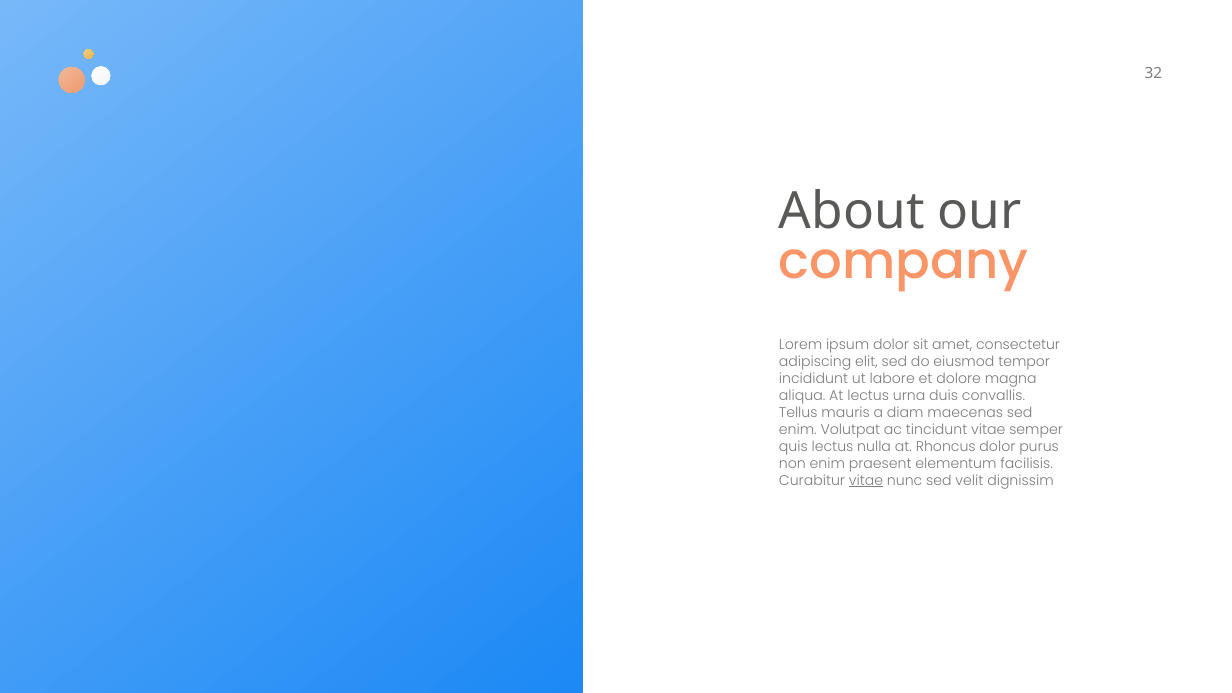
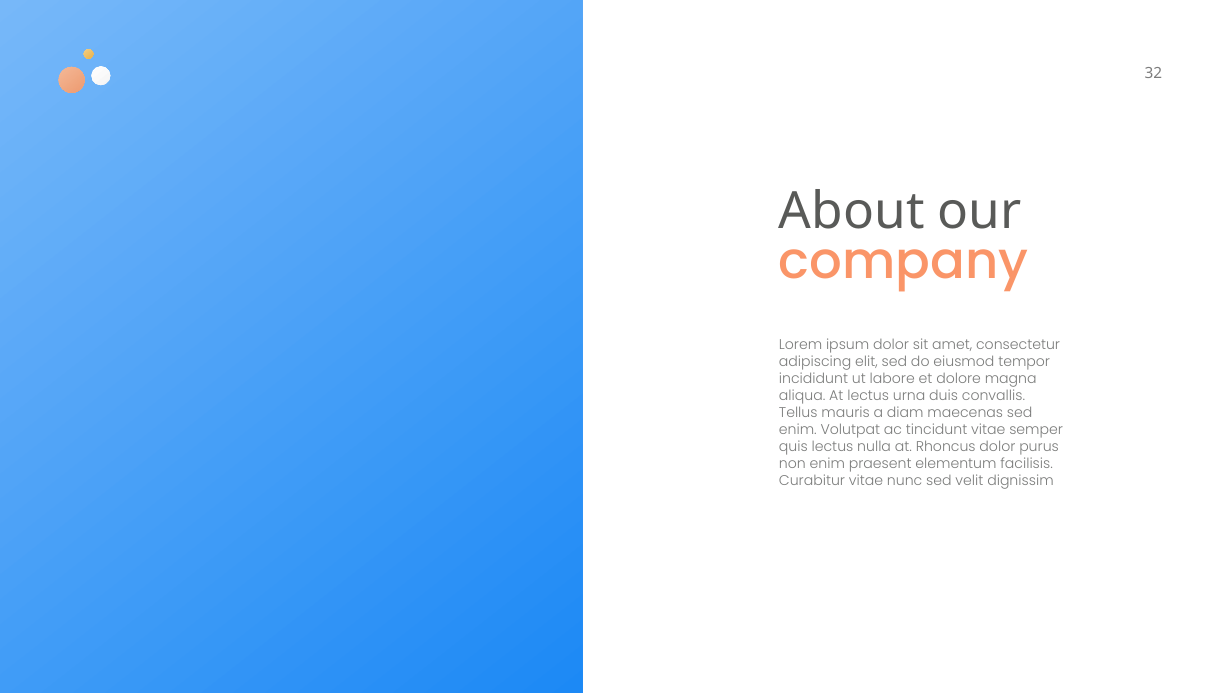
vitae at (866, 481) underline: present -> none
